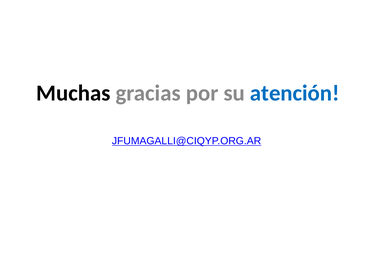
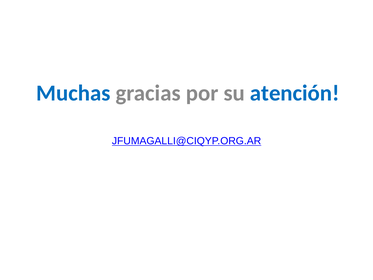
Muchas colour: black -> blue
